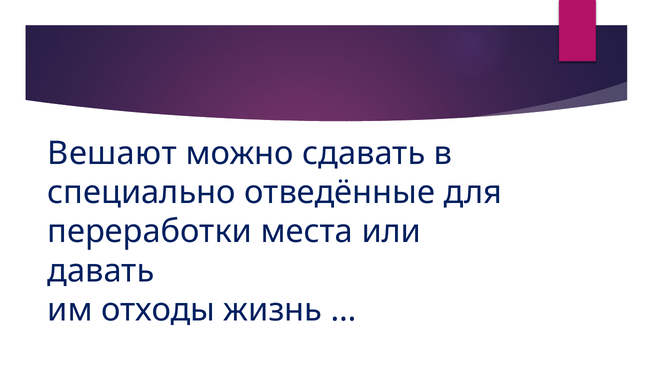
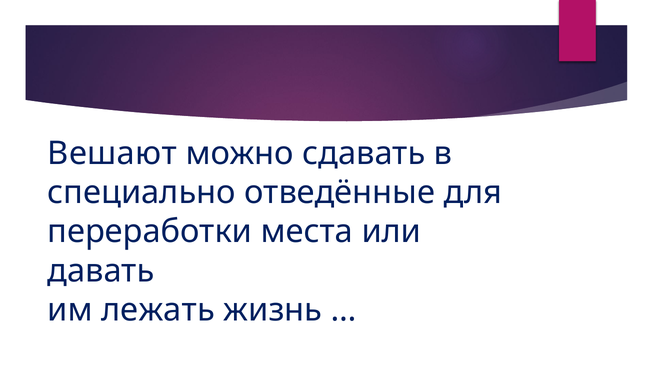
отходы: отходы -> лежать
